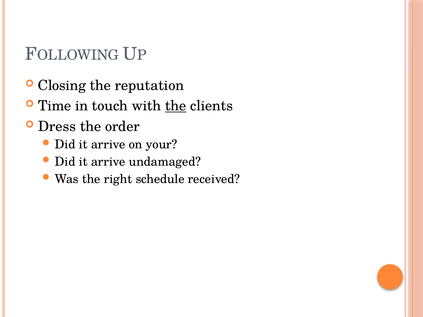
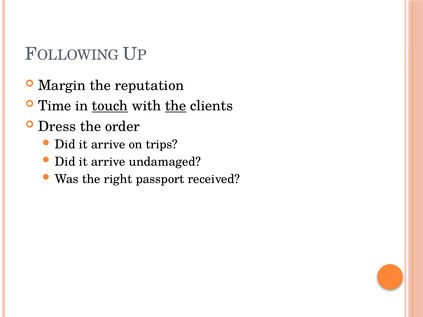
Closing: Closing -> Margin
touch underline: none -> present
your: your -> trips
schedule: schedule -> passport
